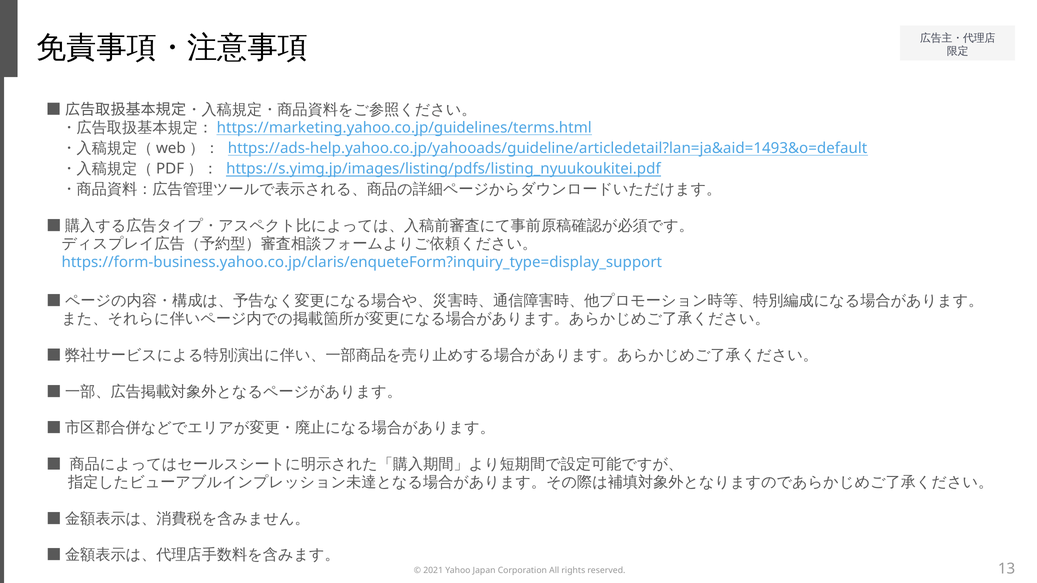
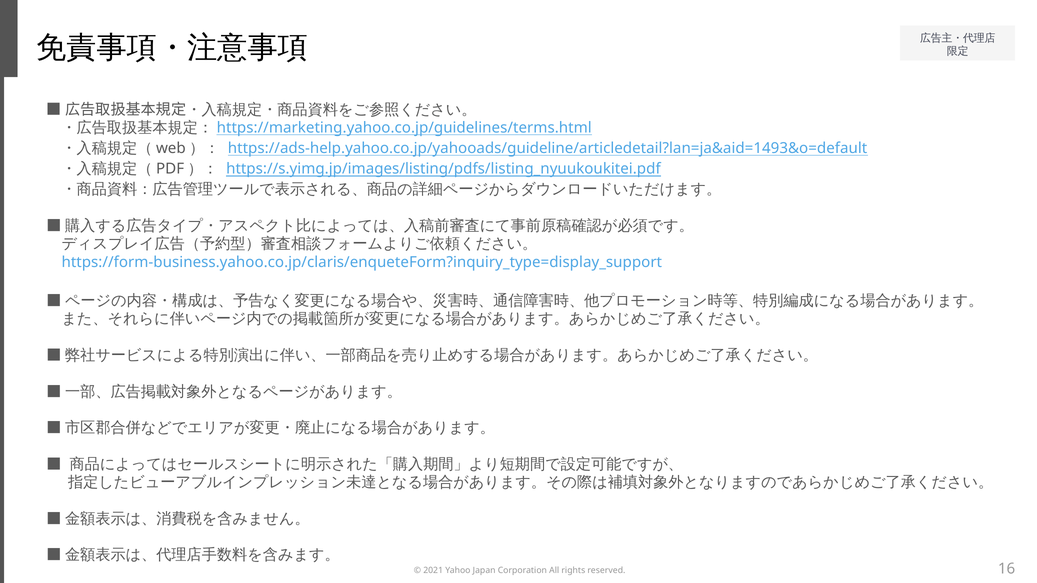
13: 13 -> 16
